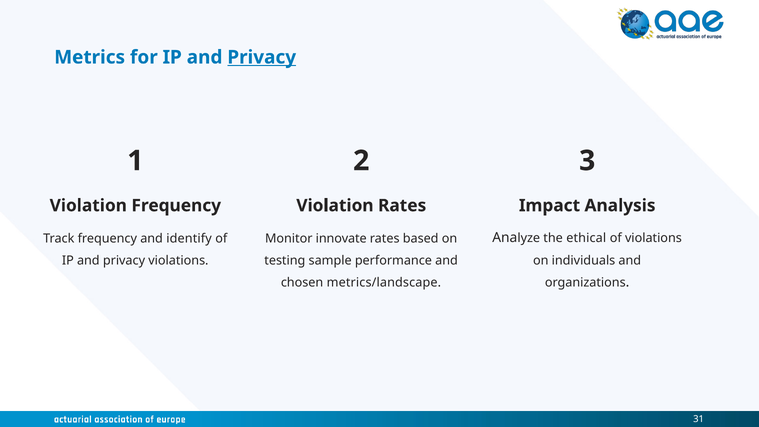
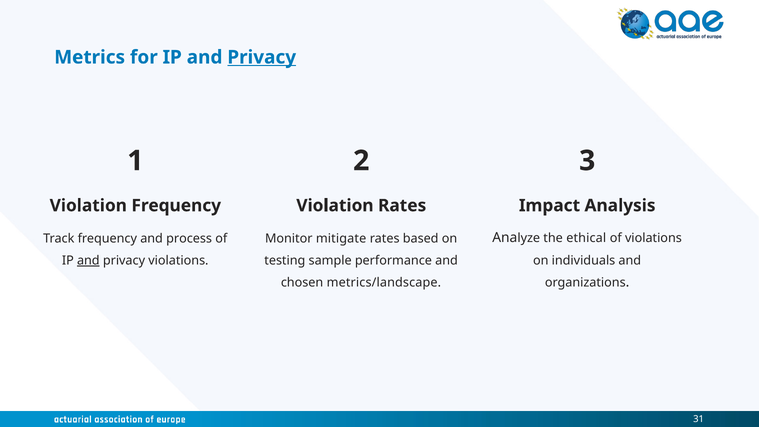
identify: identify -> process
innovate: innovate -> mitigate
and at (88, 261) underline: none -> present
